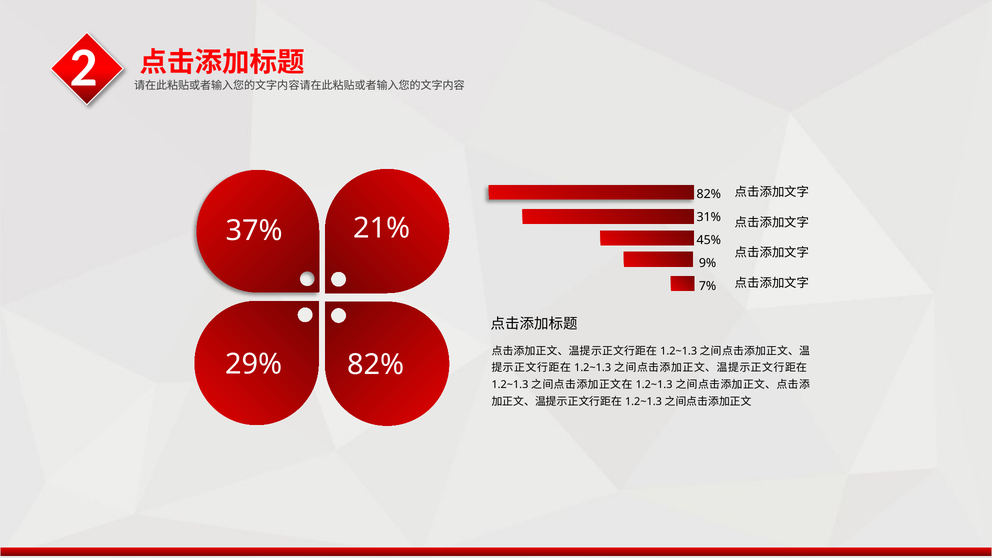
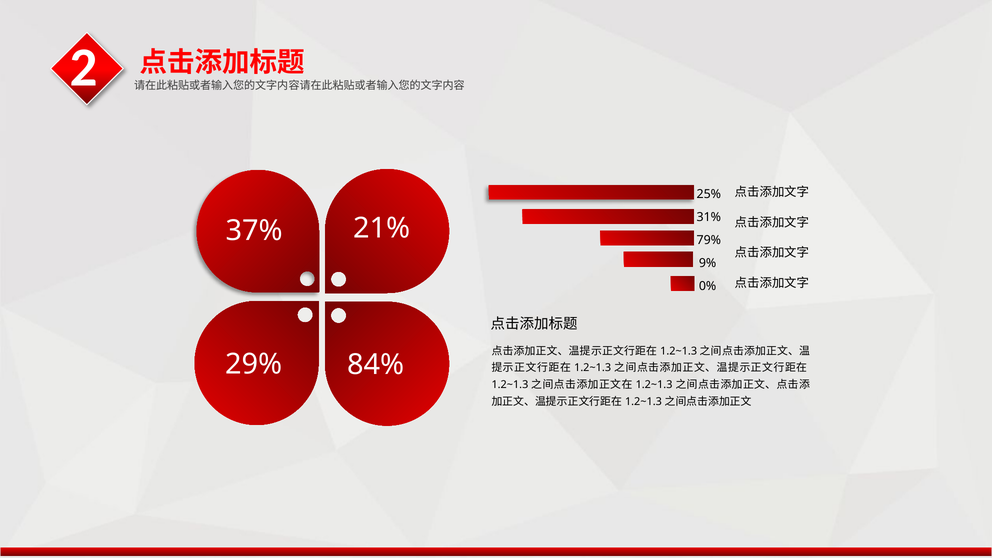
82% at (709, 194): 82% -> 25%
45%: 45% -> 79%
7%: 7% -> 0%
82% at (376, 365): 82% -> 84%
